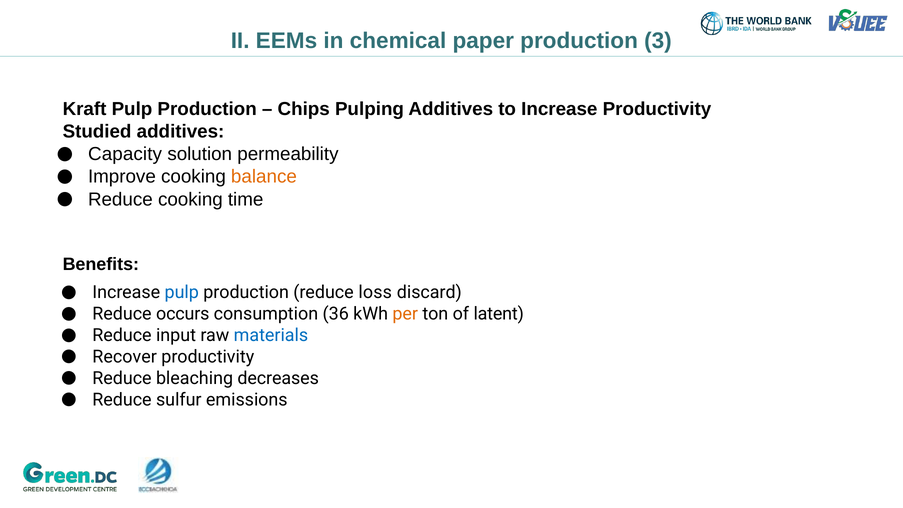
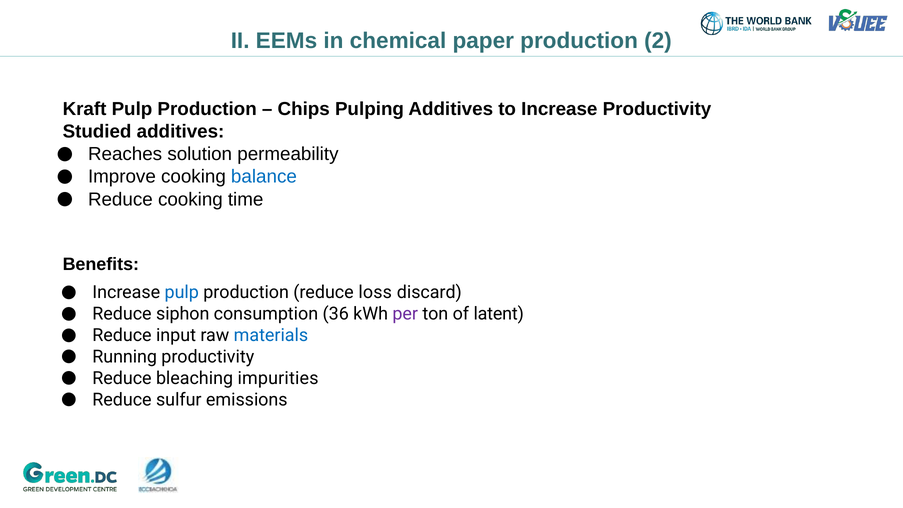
3: 3 -> 2
Capacity: Capacity -> Reaches
balance colour: orange -> blue
occurs: occurs -> siphon
per colour: orange -> purple
Recover: Recover -> Running
decreases: decreases -> impurities
